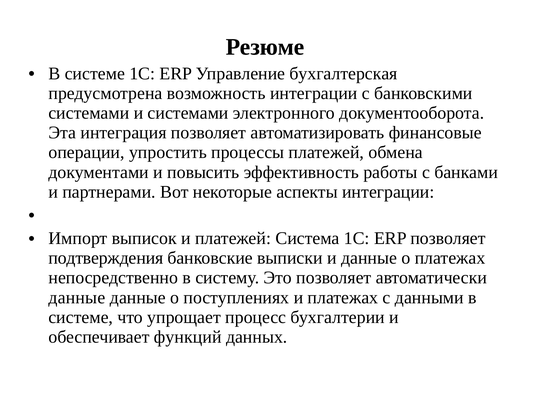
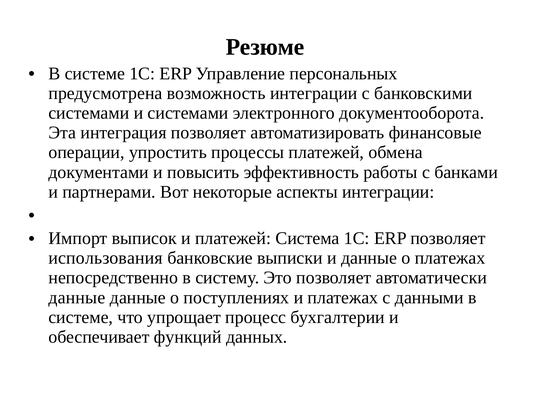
бухгалтерская: бухгалтерская -> персональных
подтверждения: подтверждения -> использования
